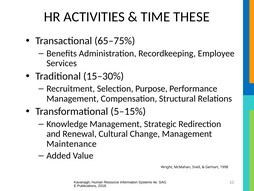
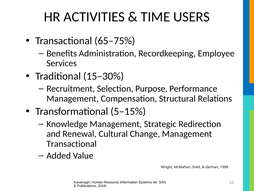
THESE: THESE -> USERS
Maintenance at (72, 143): Maintenance -> Transactional
